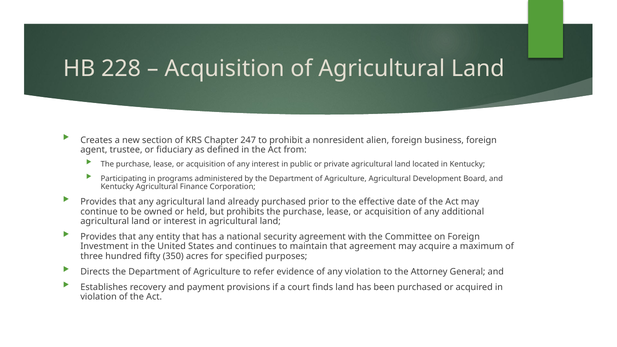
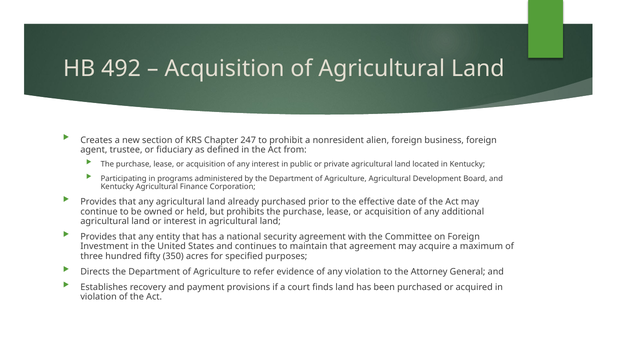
228: 228 -> 492
